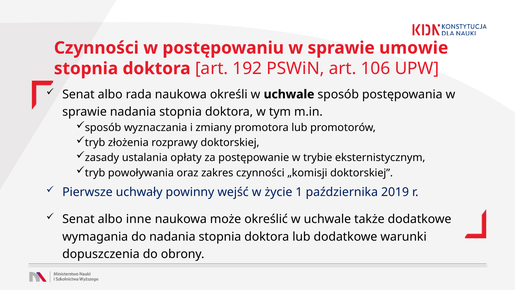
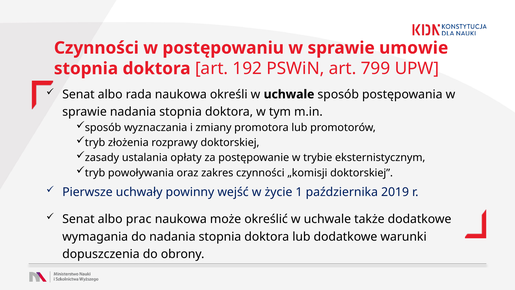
106: 106 -> 799
inne: inne -> prac
